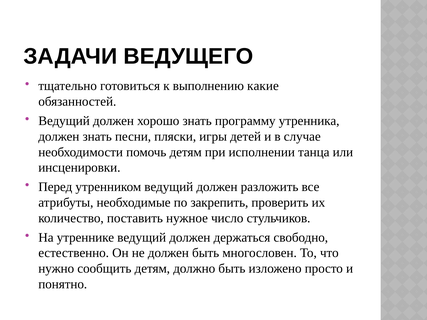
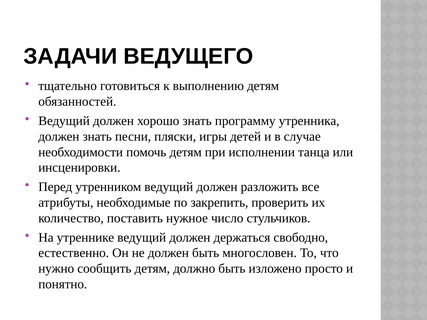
выполнению какие: какие -> детям
